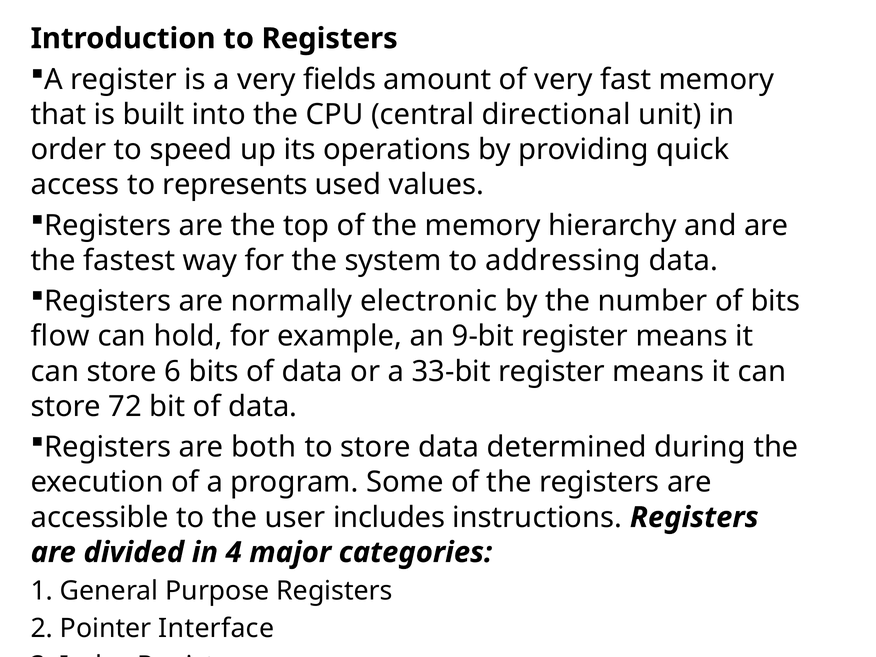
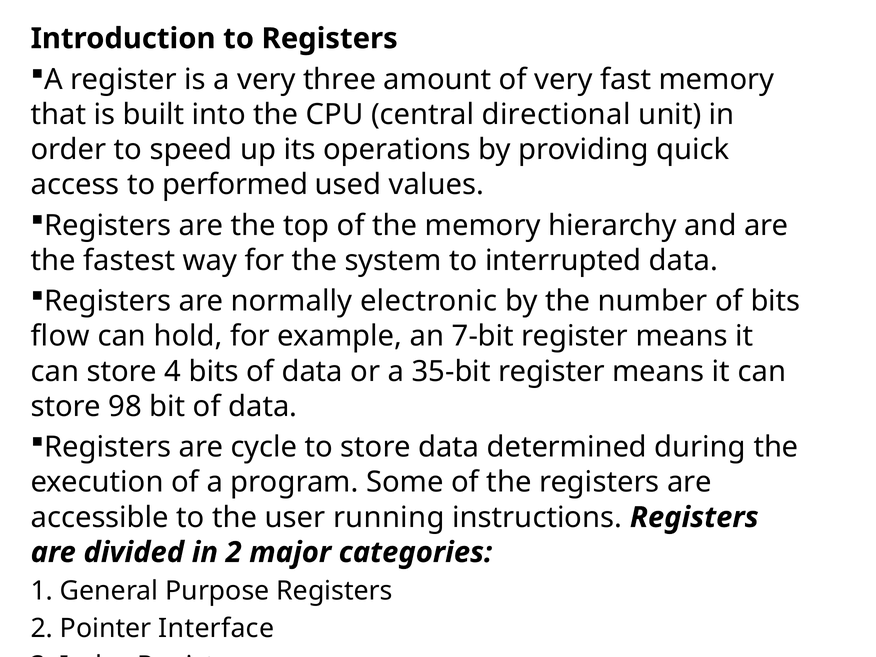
fields: fields -> three
represents: represents -> performed
addressing: addressing -> interrupted
9-bit: 9-bit -> 7-bit
store 6: 6 -> 4
33-bit: 33-bit -> 35-bit
72: 72 -> 98
both: both -> cycle
includes: includes -> running
in 4: 4 -> 2
